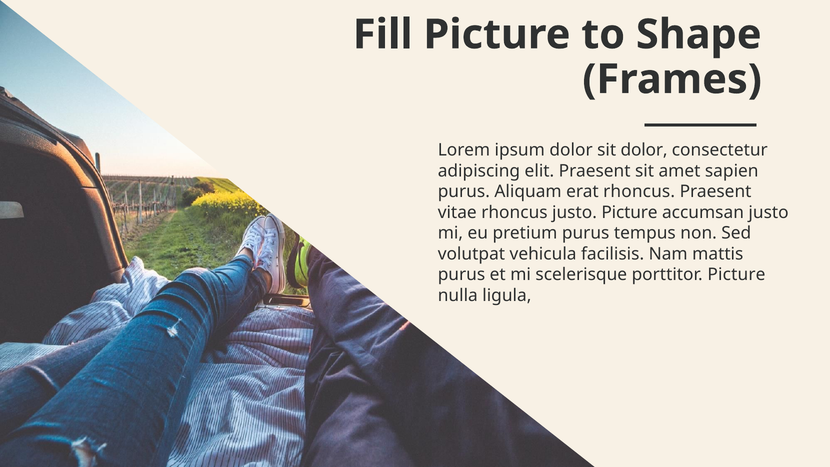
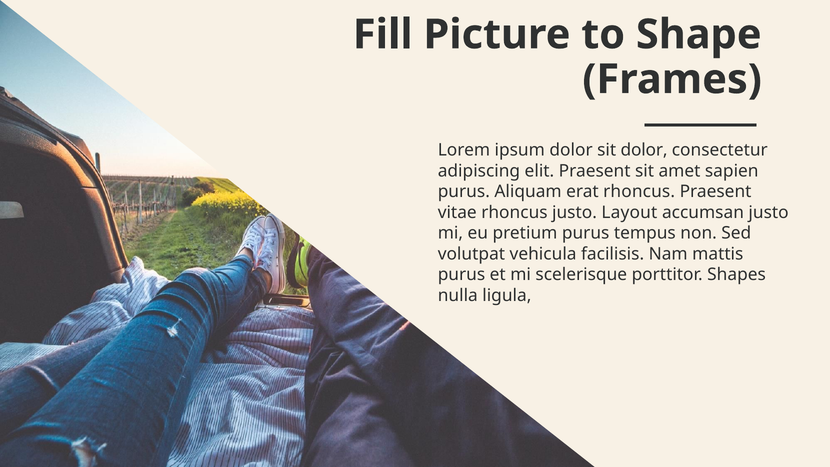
Picture at (630, 212): Picture -> Layout
porttitor Picture: Picture -> Shapes
